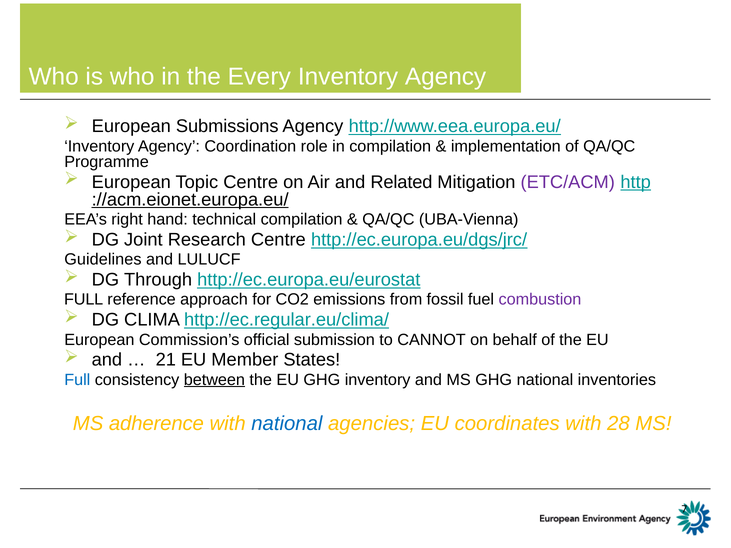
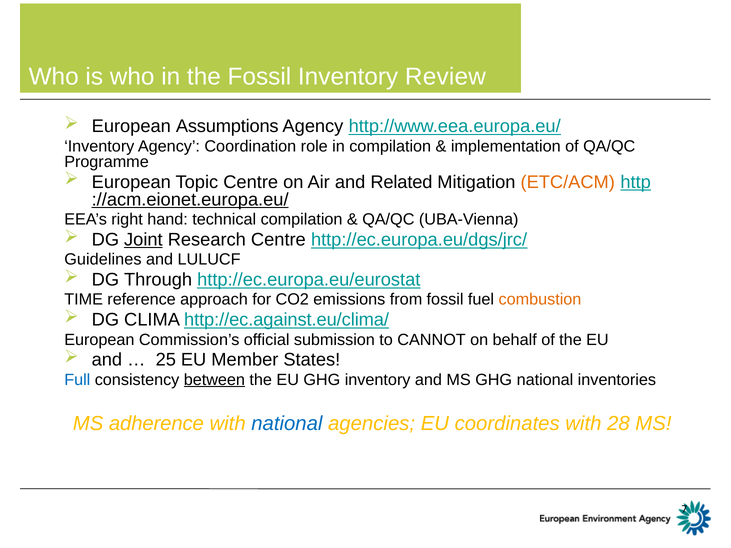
the Every: Every -> Fossil
Agency at (446, 77): Agency -> Review
Submissions: Submissions -> Assumptions
ETC/ACM colour: purple -> orange
Joint underline: none -> present
FULL at (84, 300): FULL -> TIME
combustion colour: purple -> orange
http://ec.regular.eu/clima/: http://ec.regular.eu/clima/ -> http://ec.against.eu/clima/
21: 21 -> 25
